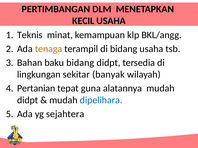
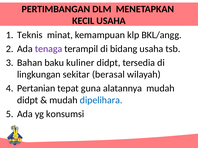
tenaga colour: orange -> purple
baku bidang: bidang -> kuliner
banyak: banyak -> berasal
sejahtera: sejahtera -> konsumsi
